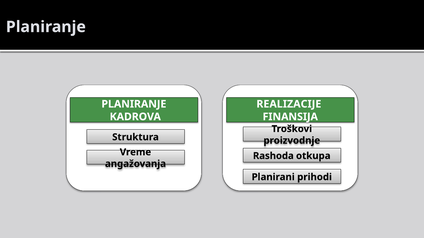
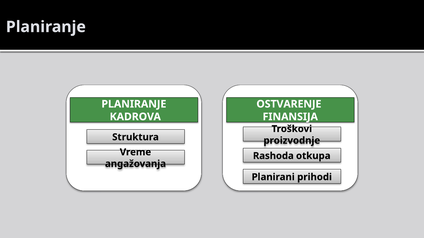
REALIZACIJE: REALIZACIJE -> OSTVARENJE
